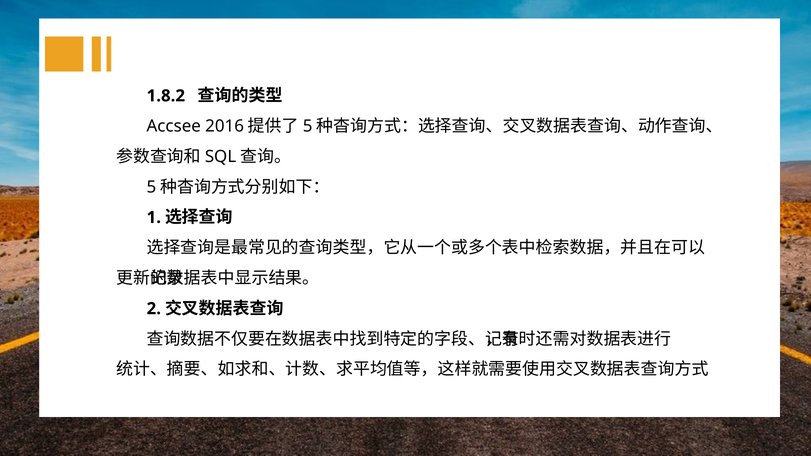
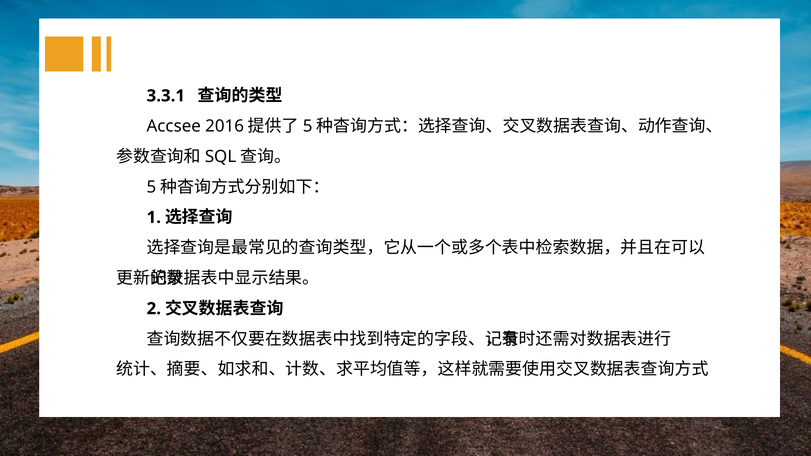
1.8.2: 1.8.2 -> 3.3.1
